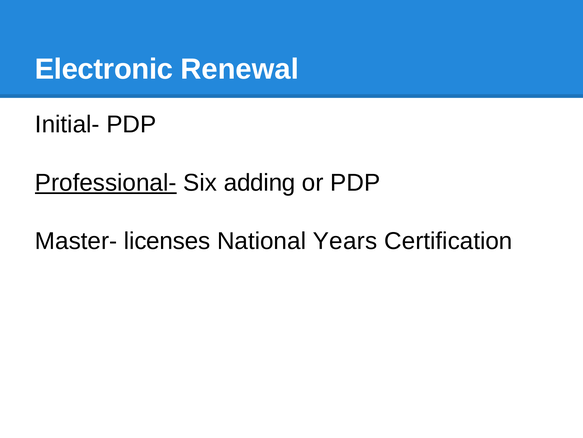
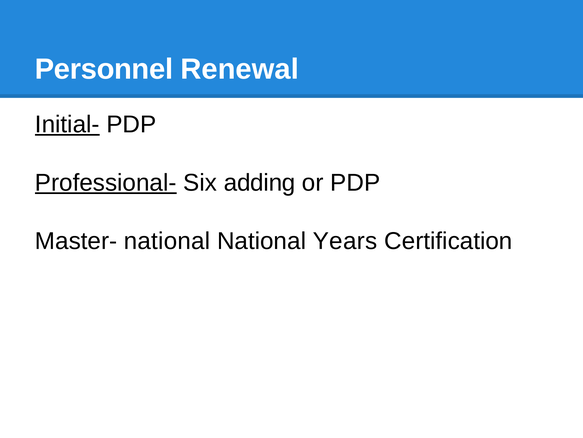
Electronic: Electronic -> Personnel
Initial- underline: none -> present
Master- licenses: licenses -> national
